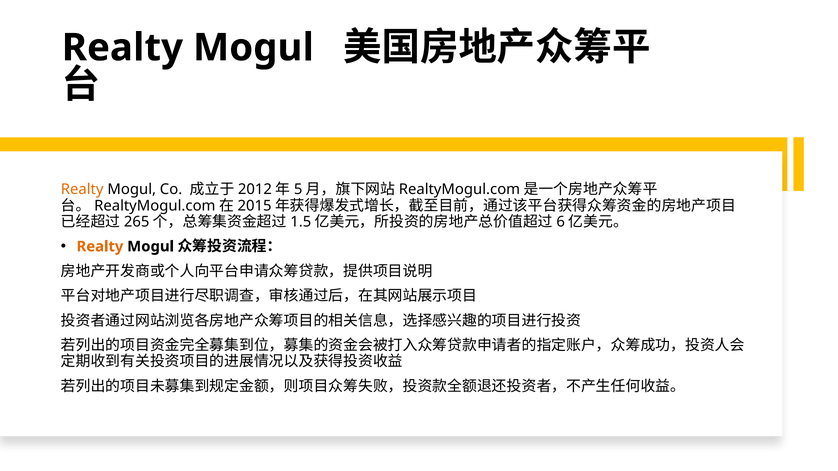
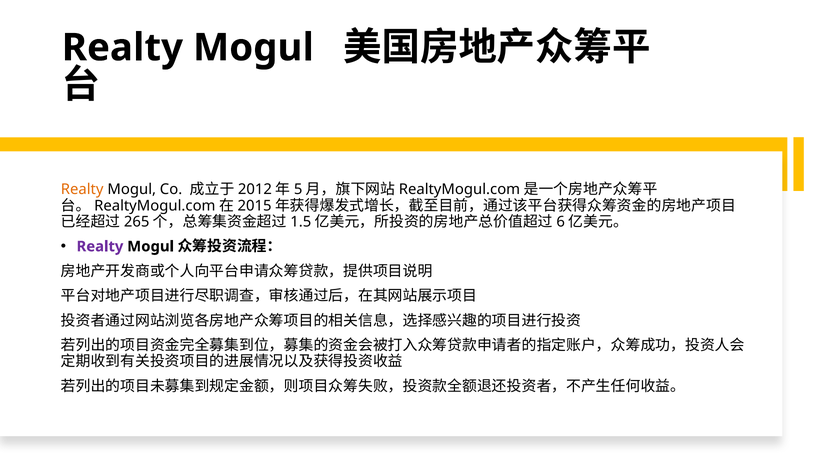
Realty at (100, 247) colour: orange -> purple
